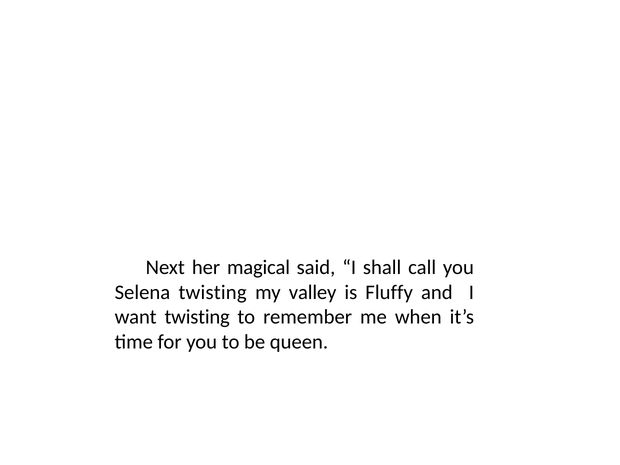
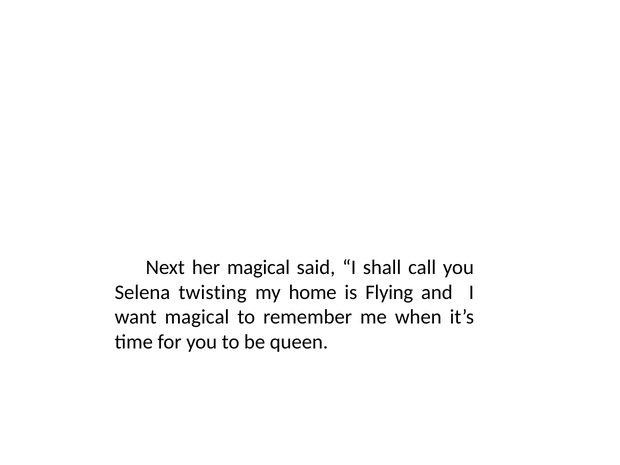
valley: valley -> home
Fluffy: Fluffy -> Flying
want twisting: twisting -> magical
